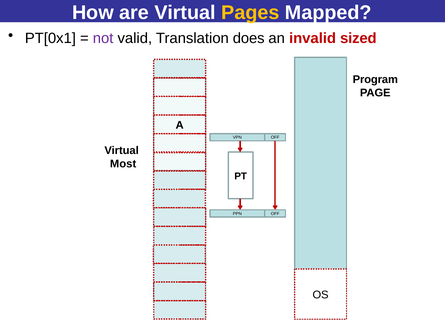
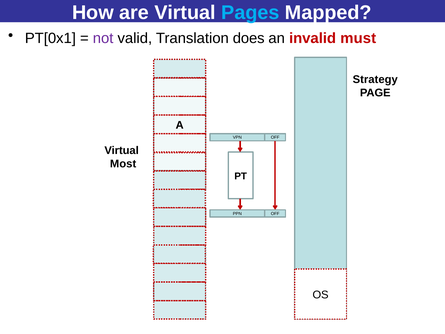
Pages colour: yellow -> light blue
sized: sized -> must
Program: Program -> Strategy
